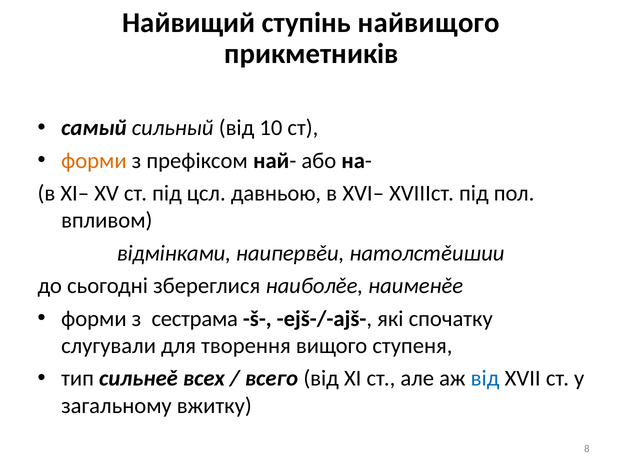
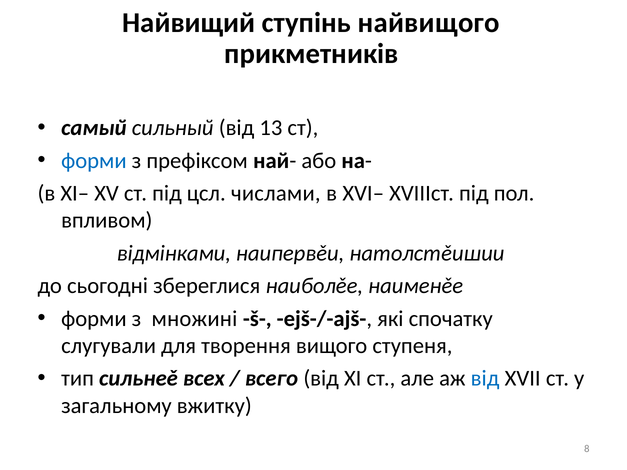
10: 10 -> 13
форми at (94, 161) colour: orange -> blue
давньою: давньою -> числами
сестрама: сестрама -> множині
